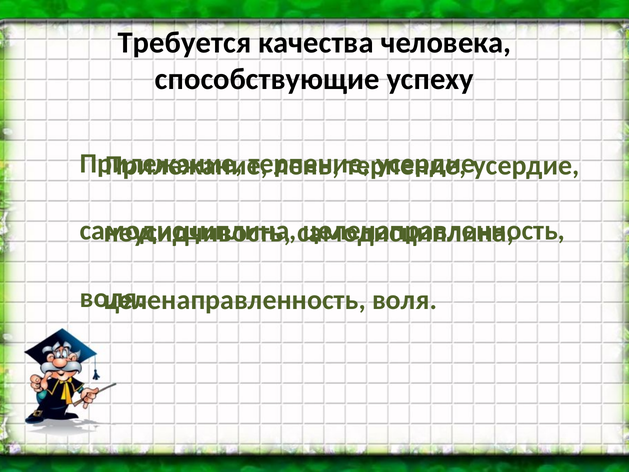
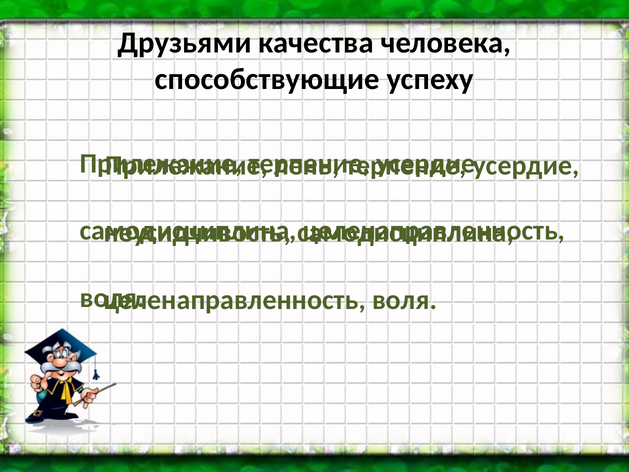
Требуется: Требуется -> Друзьями
